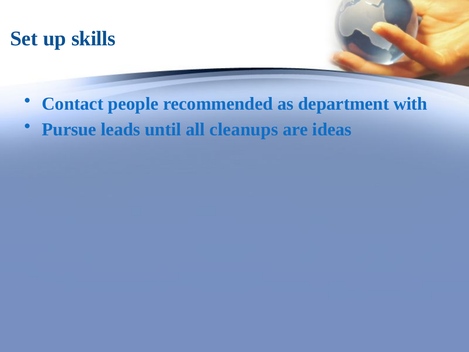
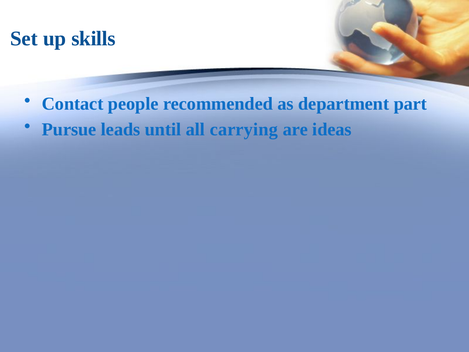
with: with -> part
cleanups: cleanups -> carrying
